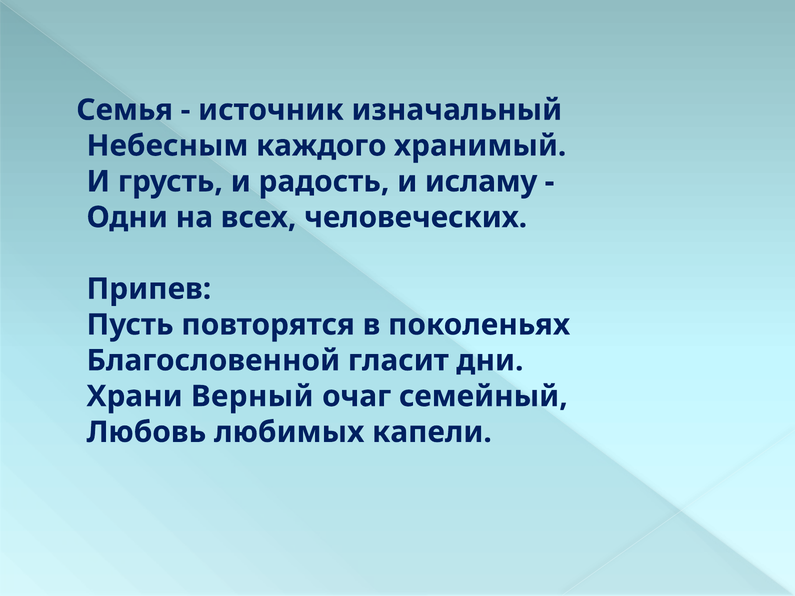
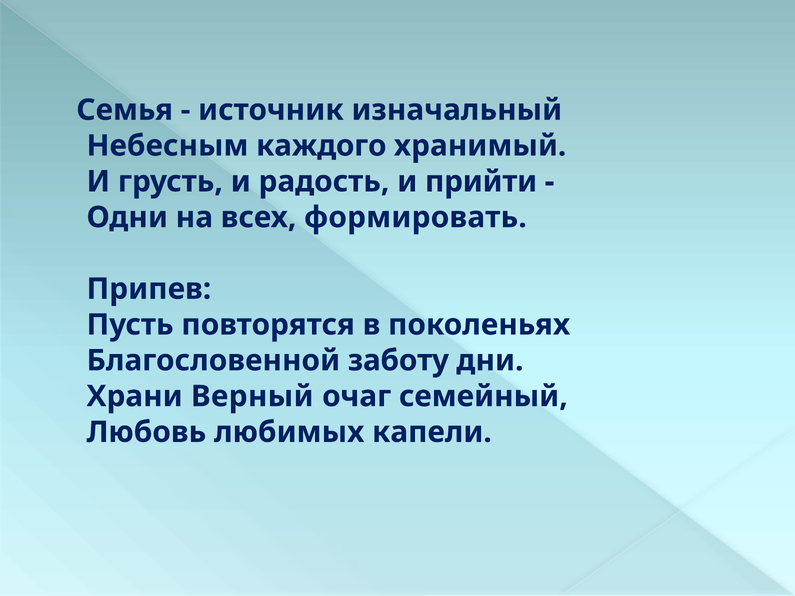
исламу: исламу -> прийти
человеческих: человеческих -> формировать
гласит: гласит -> заботу
